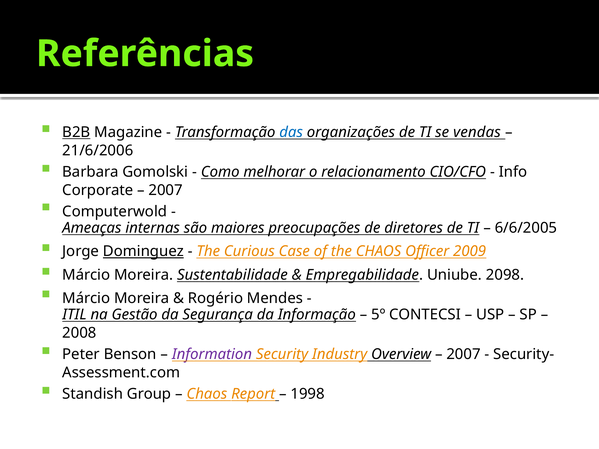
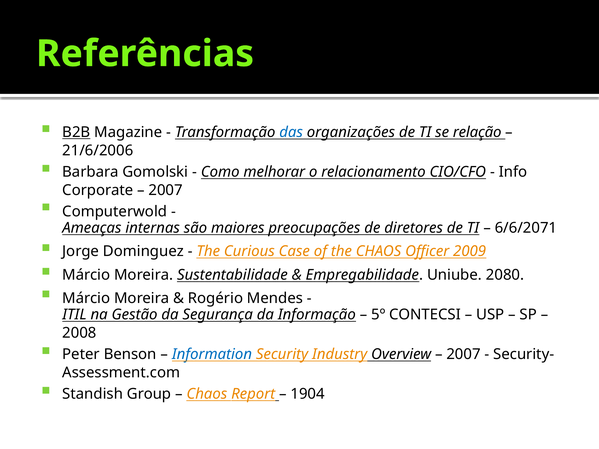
vendas: vendas -> relação
6/6/2005: 6/6/2005 -> 6/6/2071
Dominguez underline: present -> none
2098: 2098 -> 2080
Information colour: purple -> blue
1998: 1998 -> 1904
